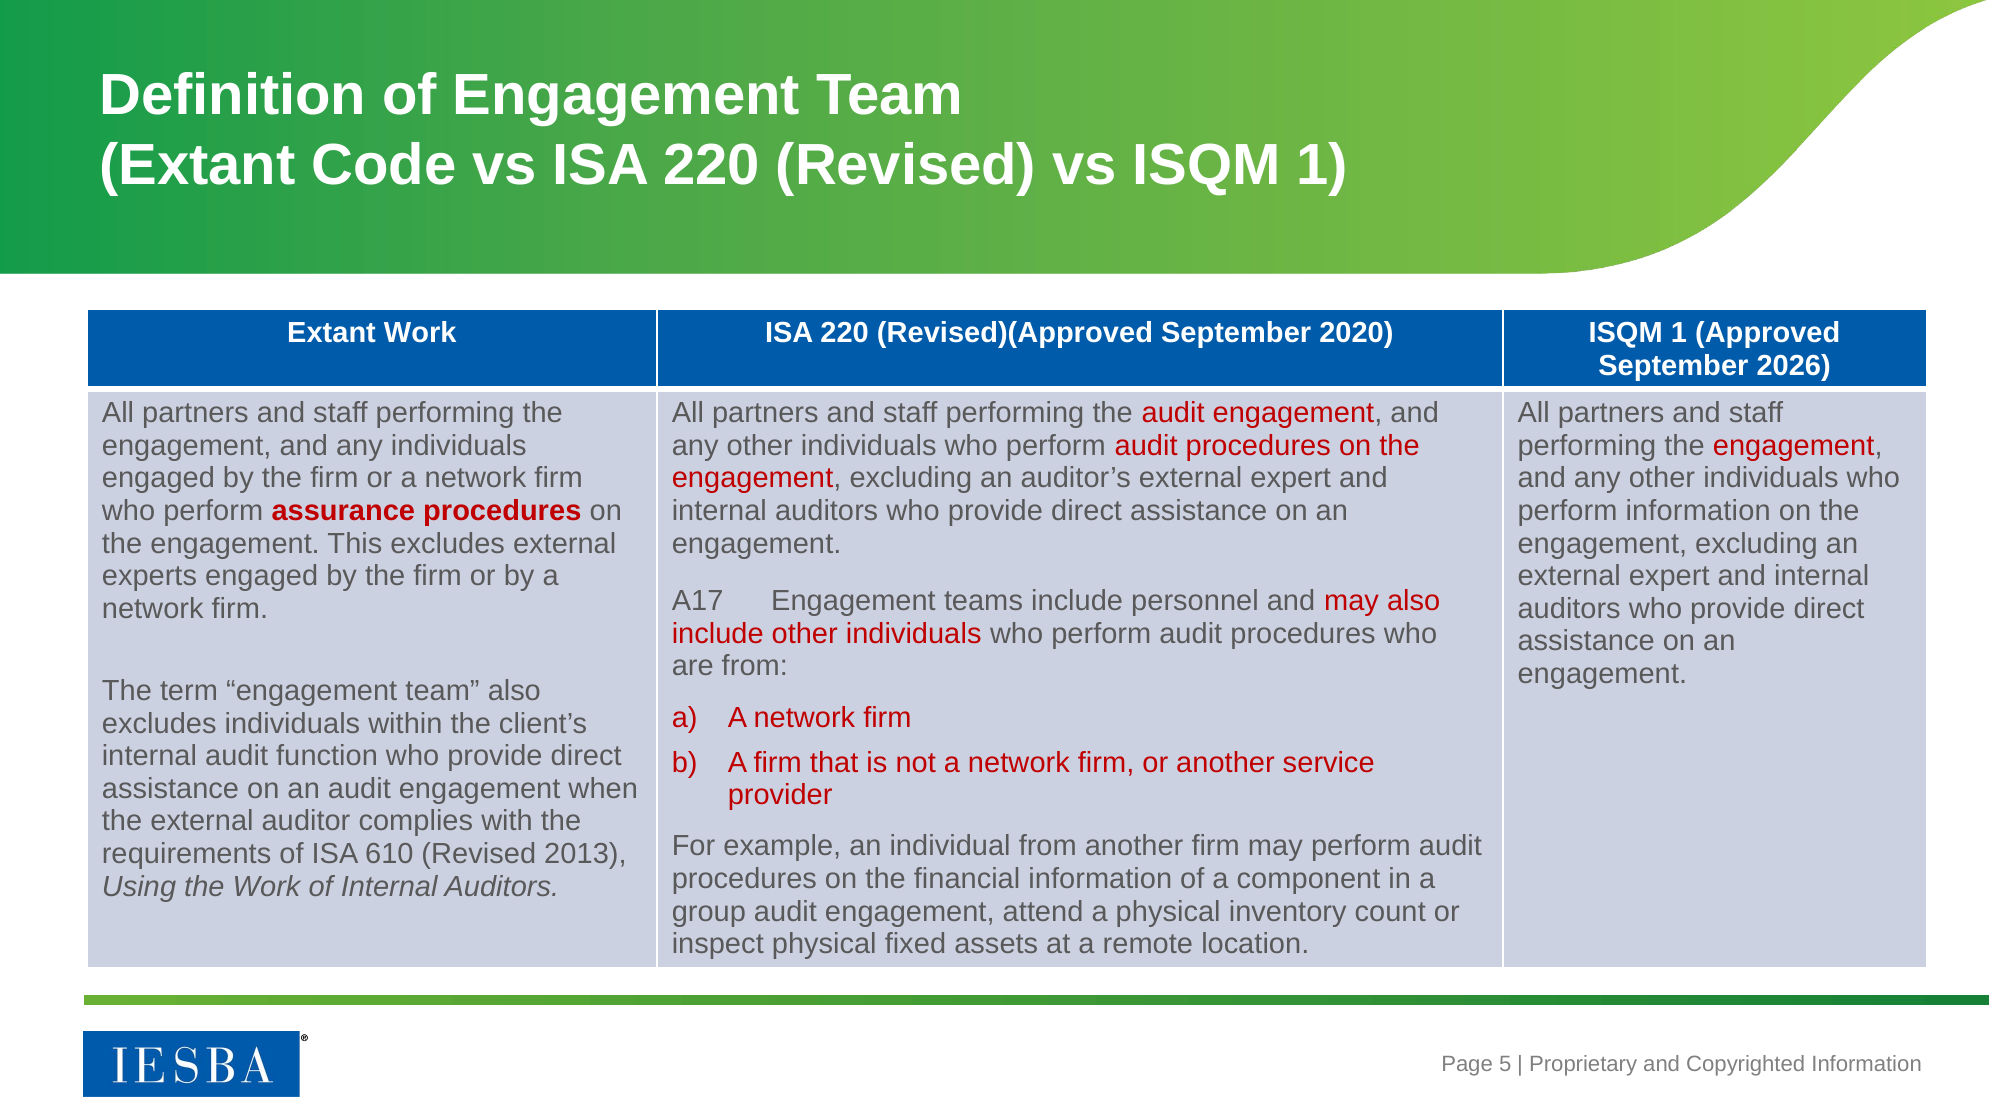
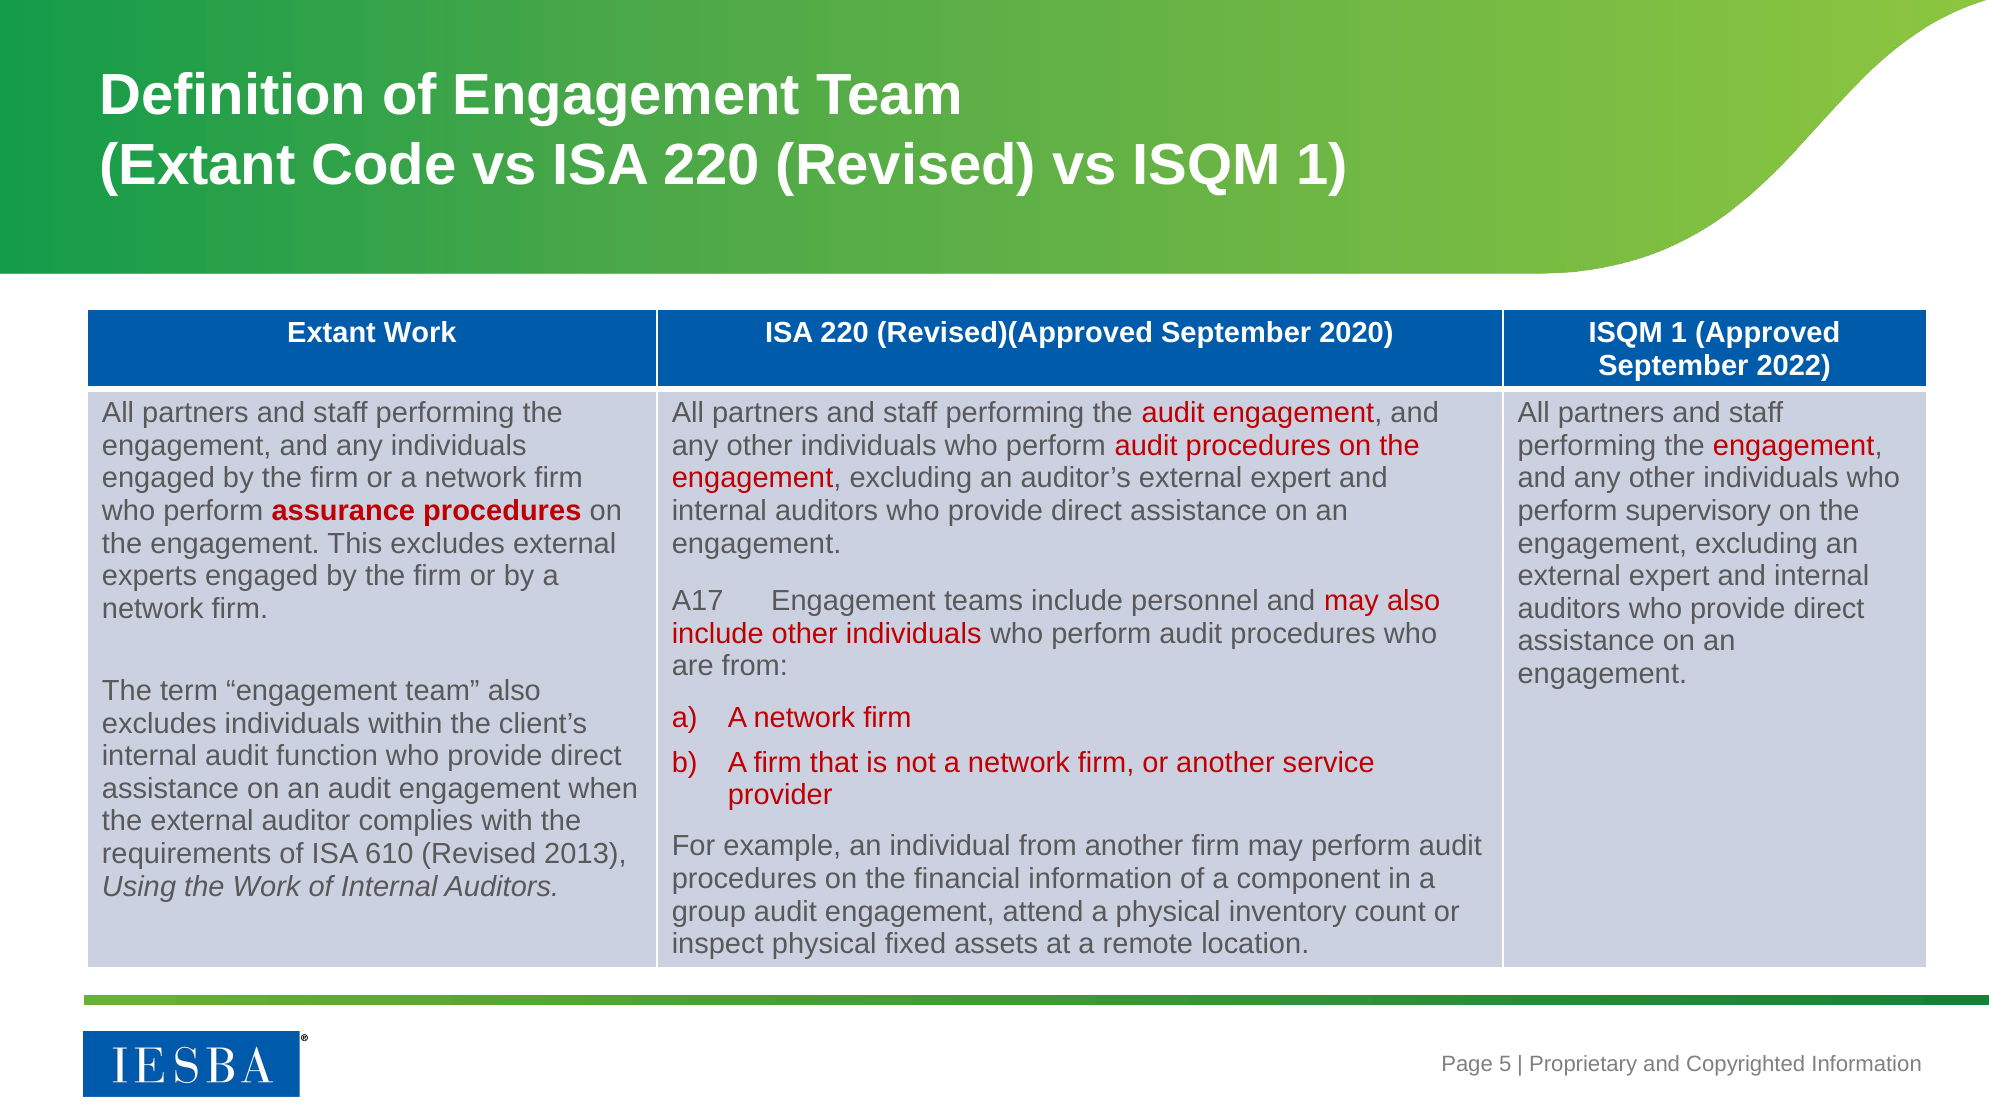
2026: 2026 -> 2022
perform information: information -> supervisory
